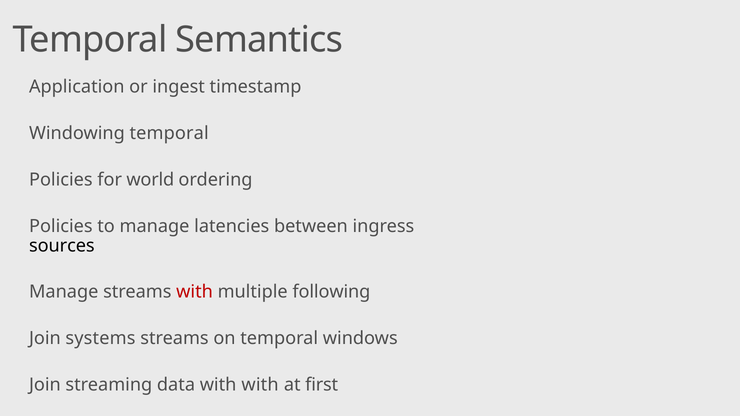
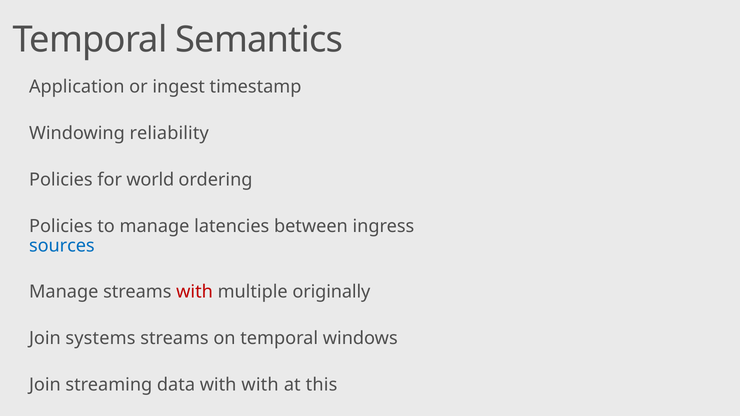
Windowing temporal: temporal -> reliability
sources colour: black -> blue
following: following -> originally
first: first -> this
